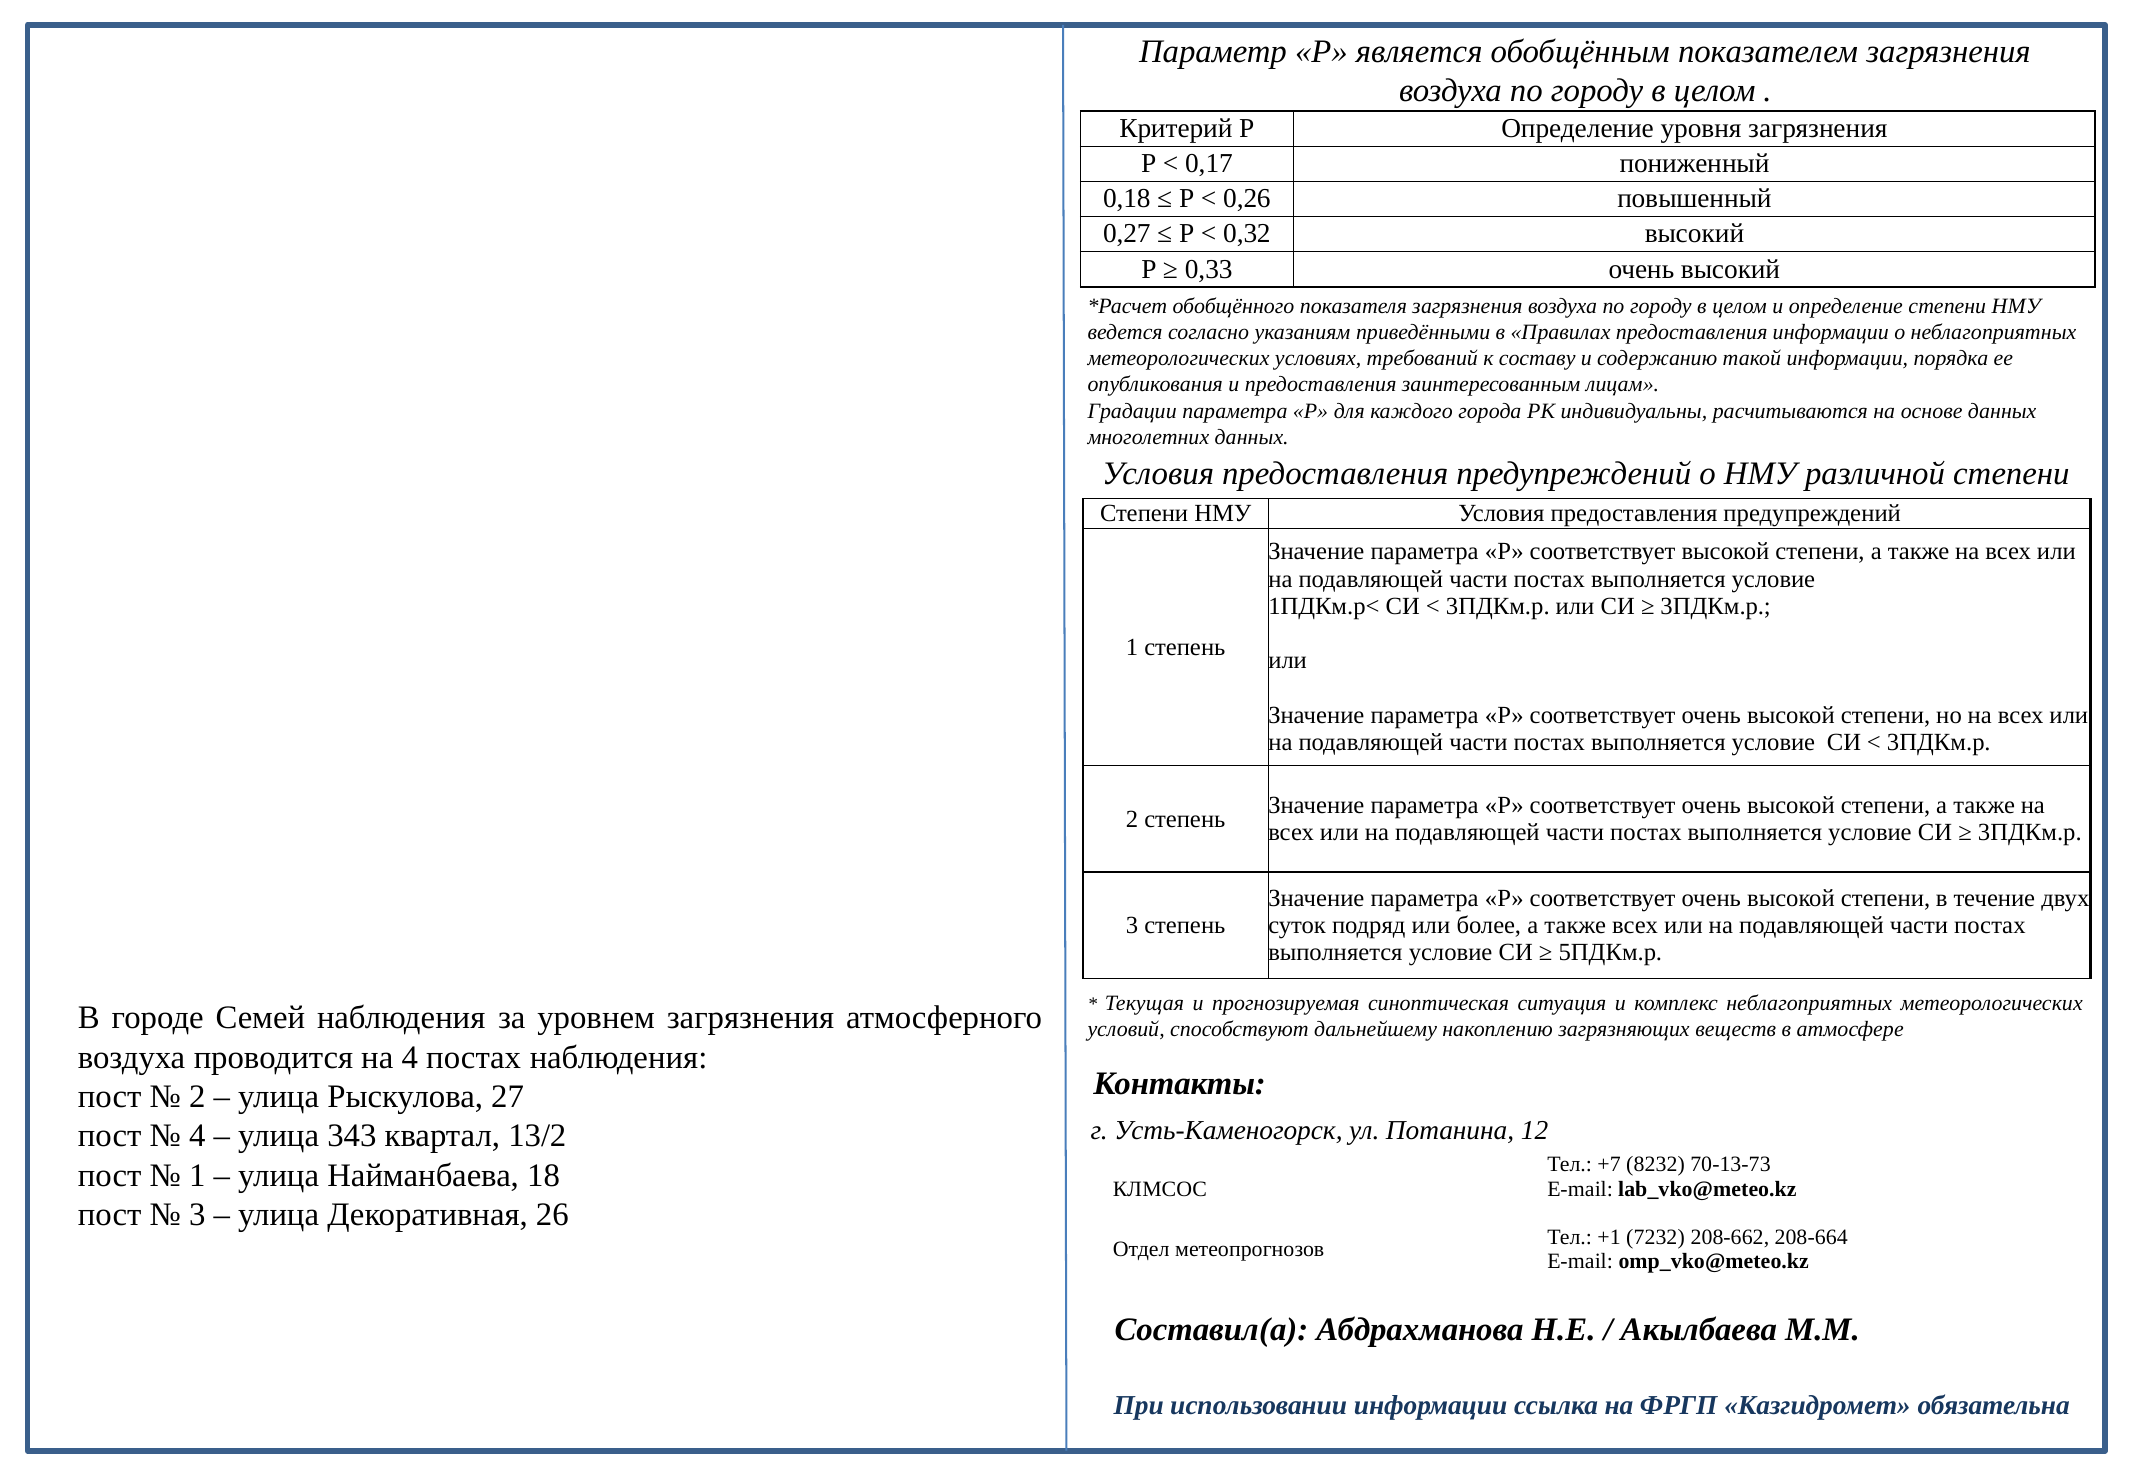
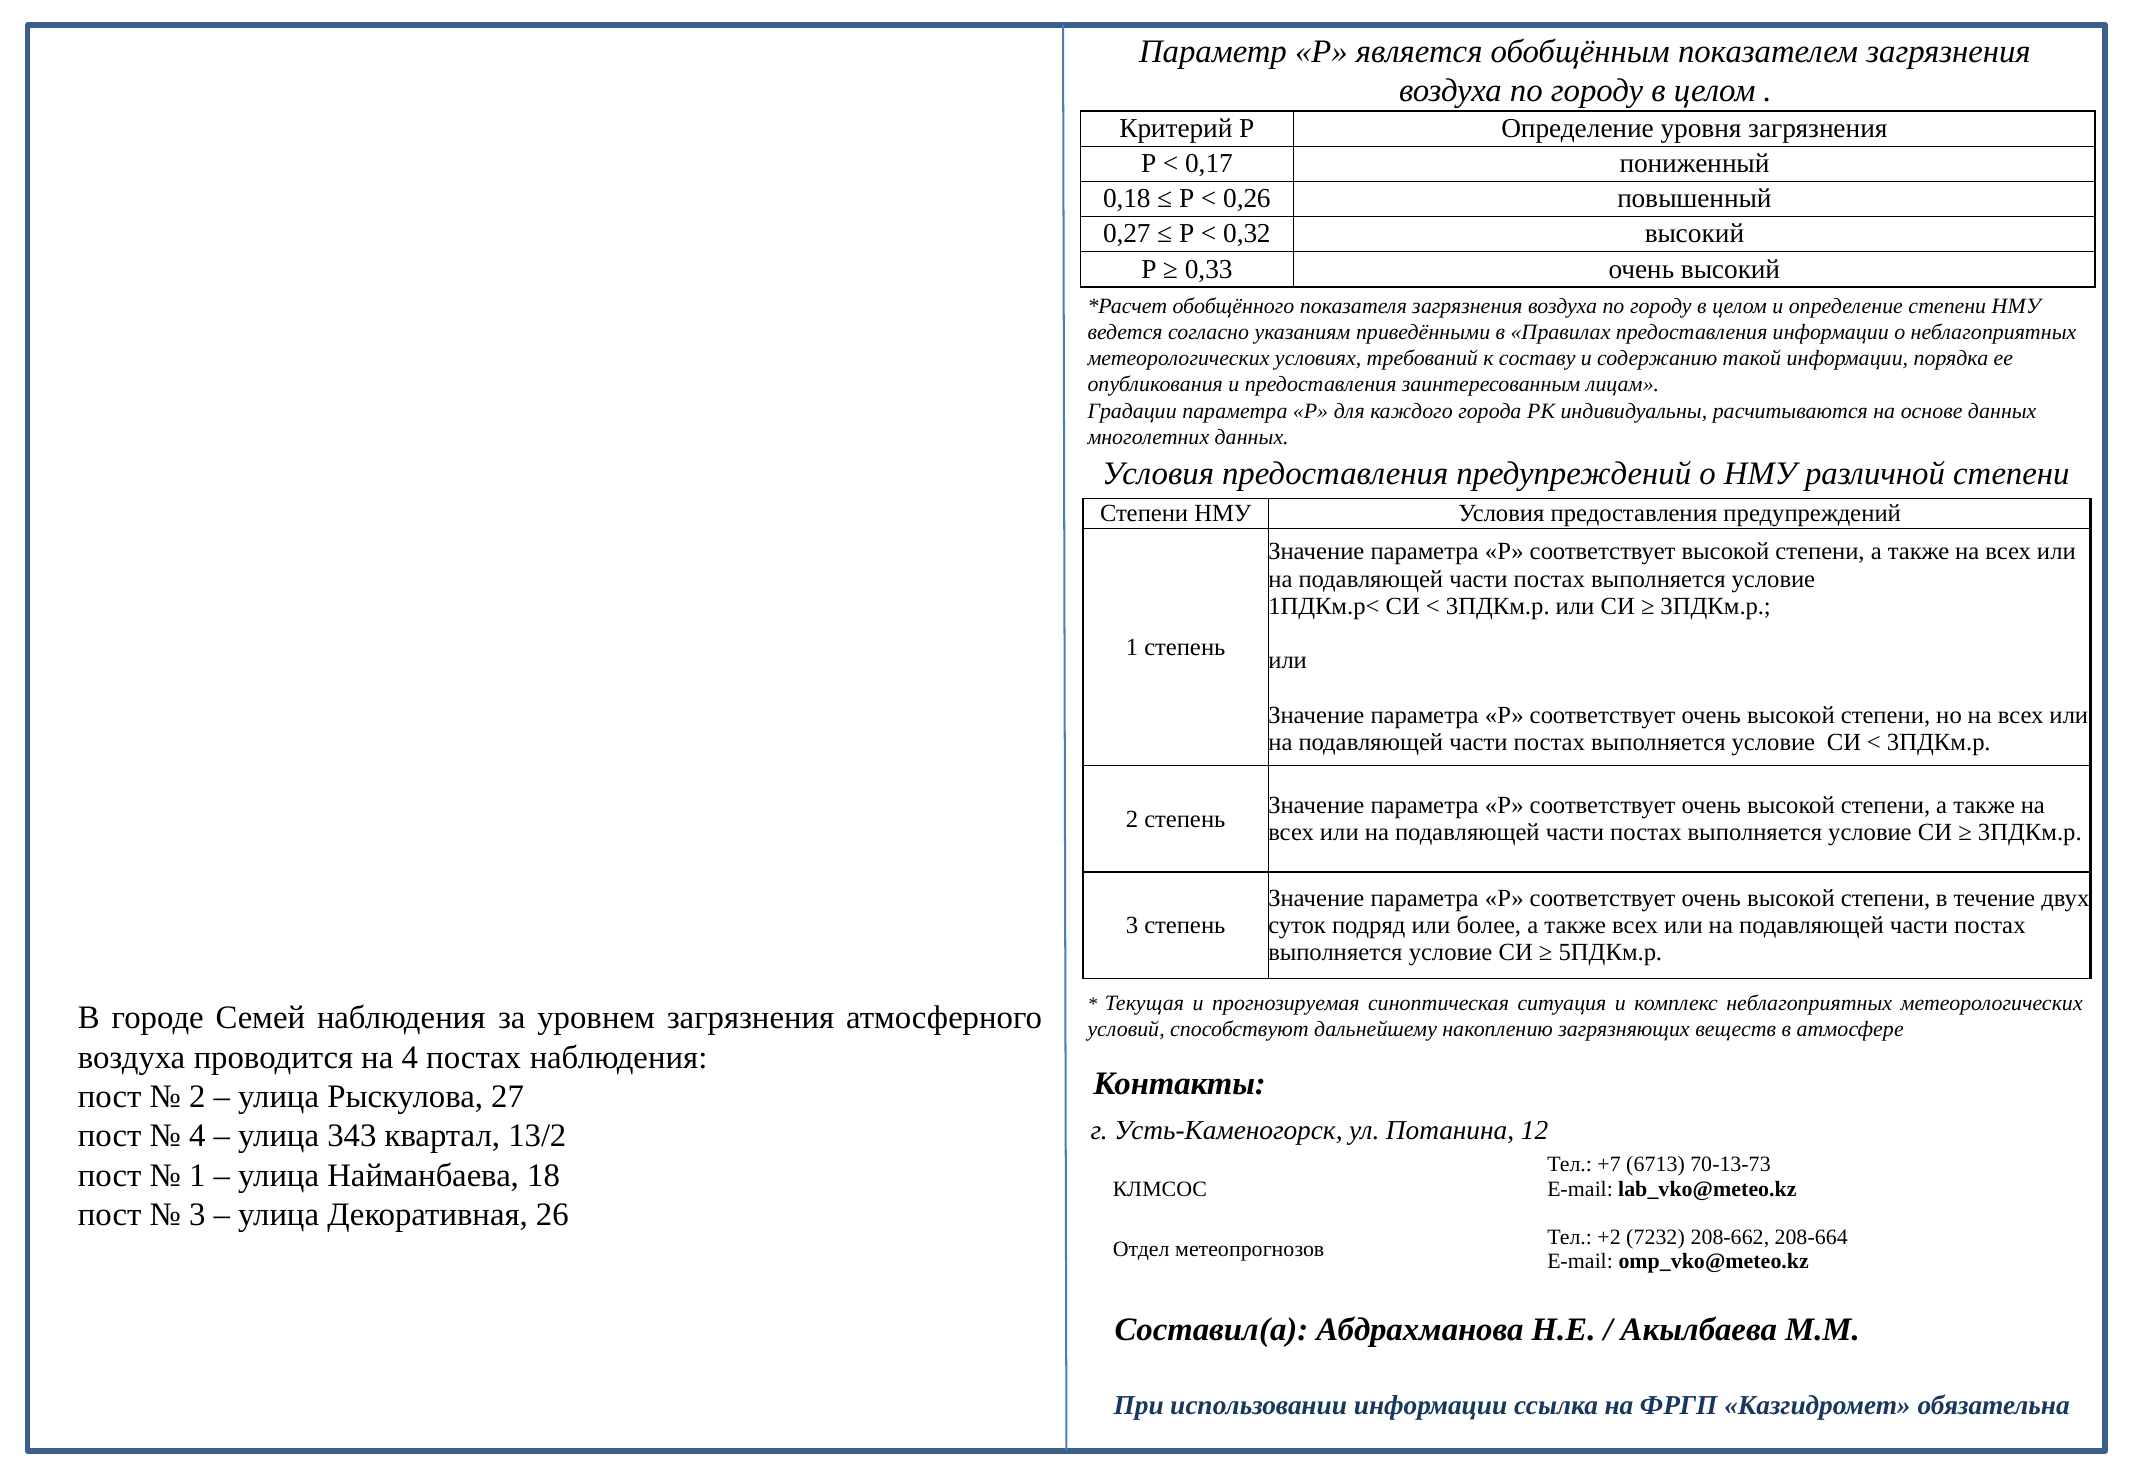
8232: 8232 -> 6713
+1: +1 -> +2
